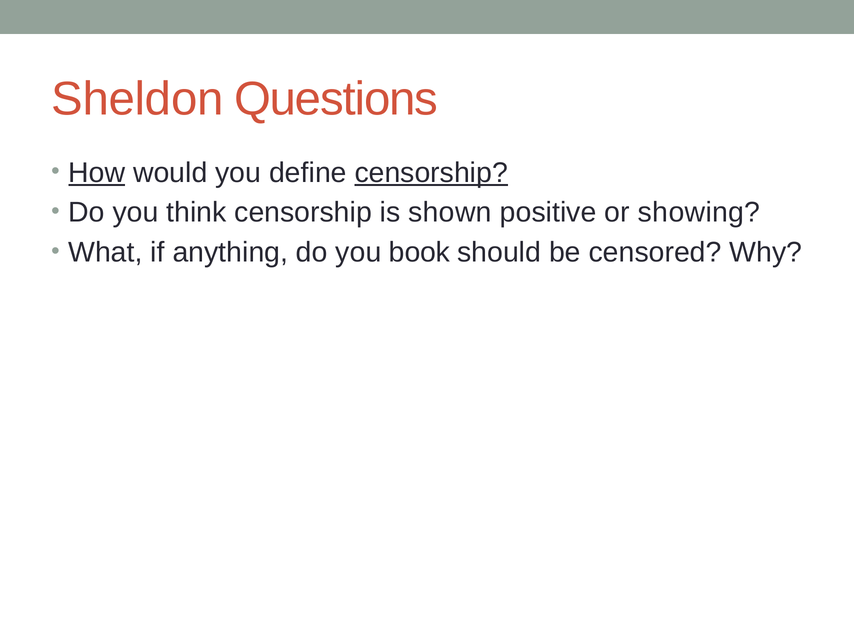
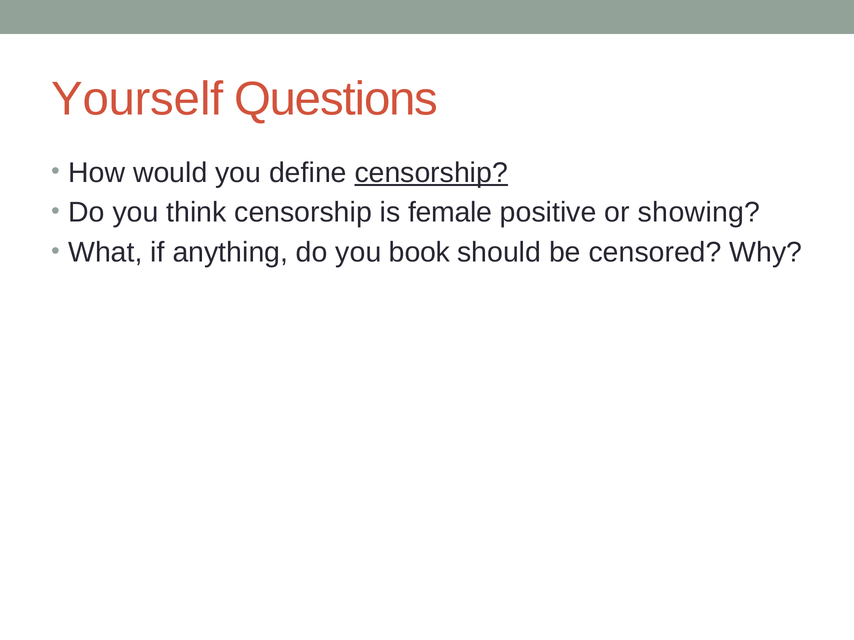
Sheldon: Sheldon -> Yourself
How underline: present -> none
shown: shown -> female
